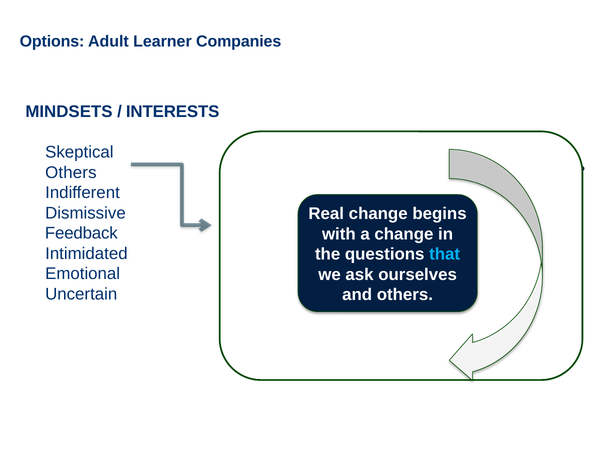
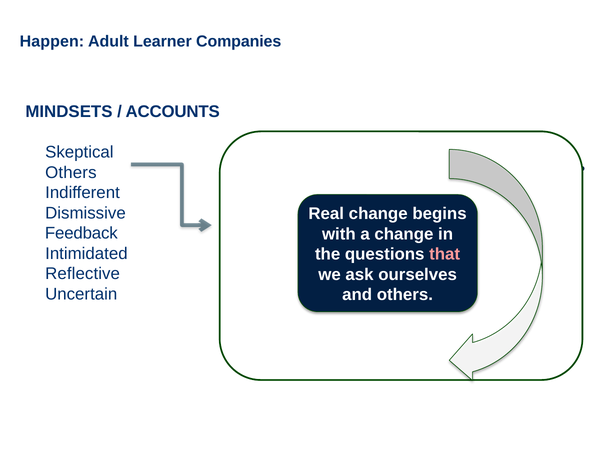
Options at (52, 42): Options -> Happen
INTERESTS: INTERESTS -> ACCOUNTS
that colour: light blue -> pink
Emotional: Emotional -> Reflective
